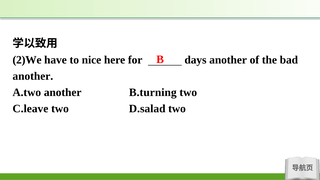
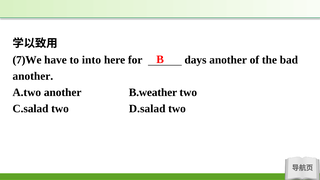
2)We: 2)We -> 7)We
nice: nice -> into
B.turning: B.turning -> B.weather
C.leave: C.leave -> C.salad
